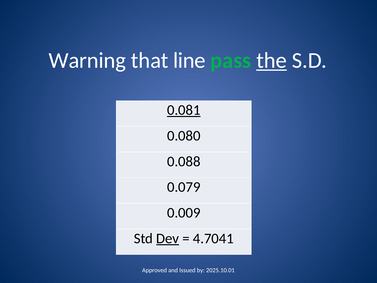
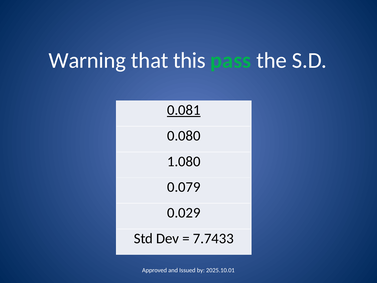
line: line -> this
the underline: present -> none
0.088: 0.088 -> 1.080
0.009: 0.009 -> 0.029
Dev underline: present -> none
4.7041: 4.7041 -> 7.7433
